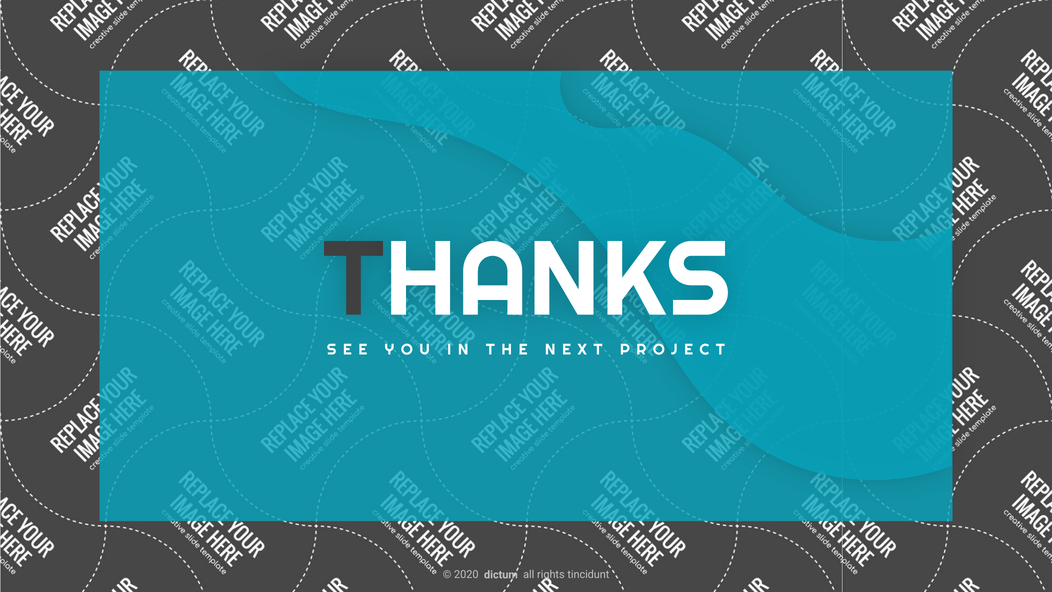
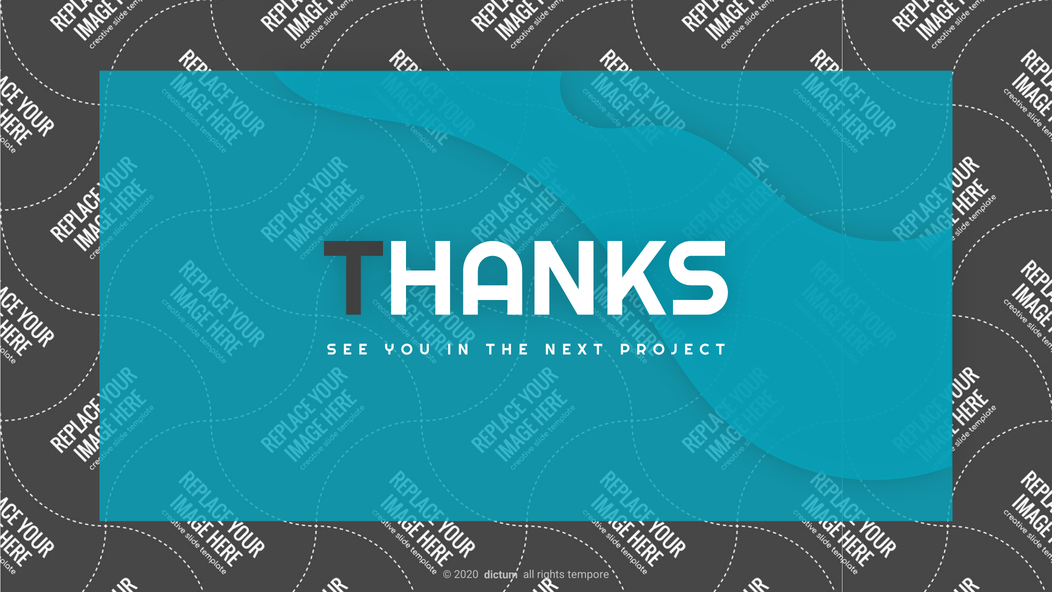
tincidunt: tincidunt -> tempore
